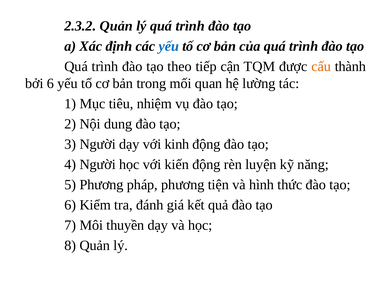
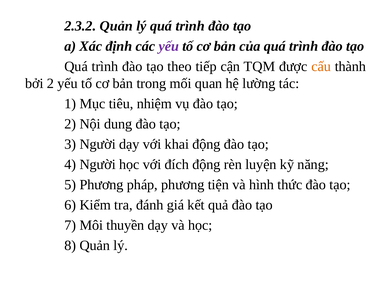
yếu at (169, 46) colour: blue -> purple
bởi 6: 6 -> 2
kinh: kinh -> khai
kiến: kiến -> đích
